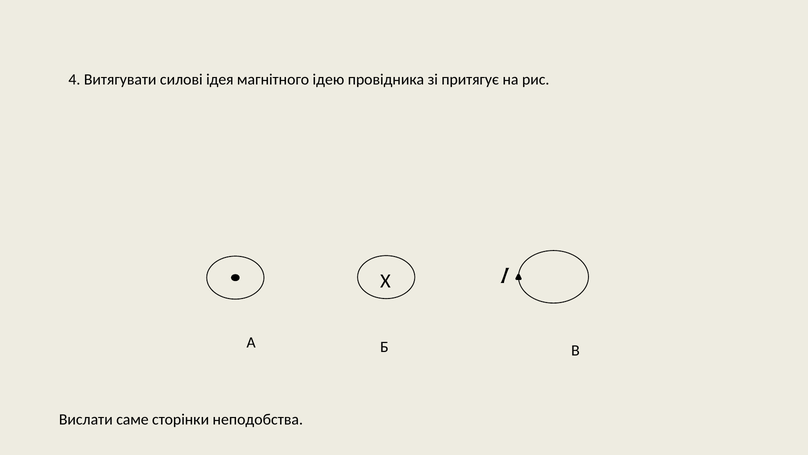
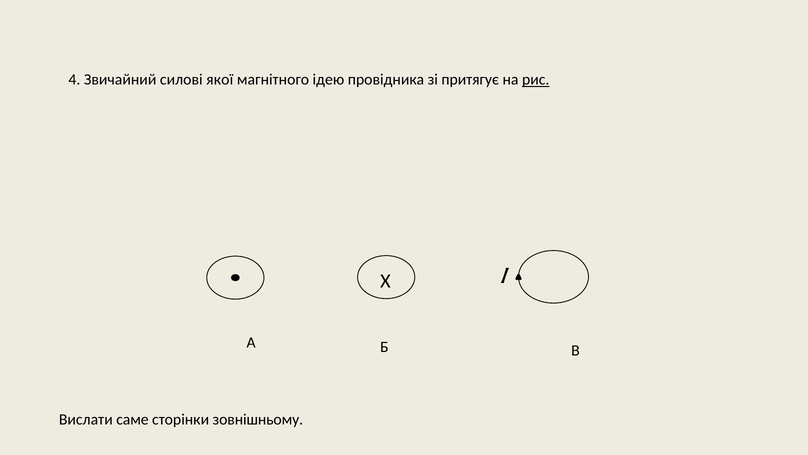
Витягувати: Витягувати -> Звичайний
ідея: ідея -> якої
рис underline: none -> present
неподобства: неподобства -> зовнішньому
